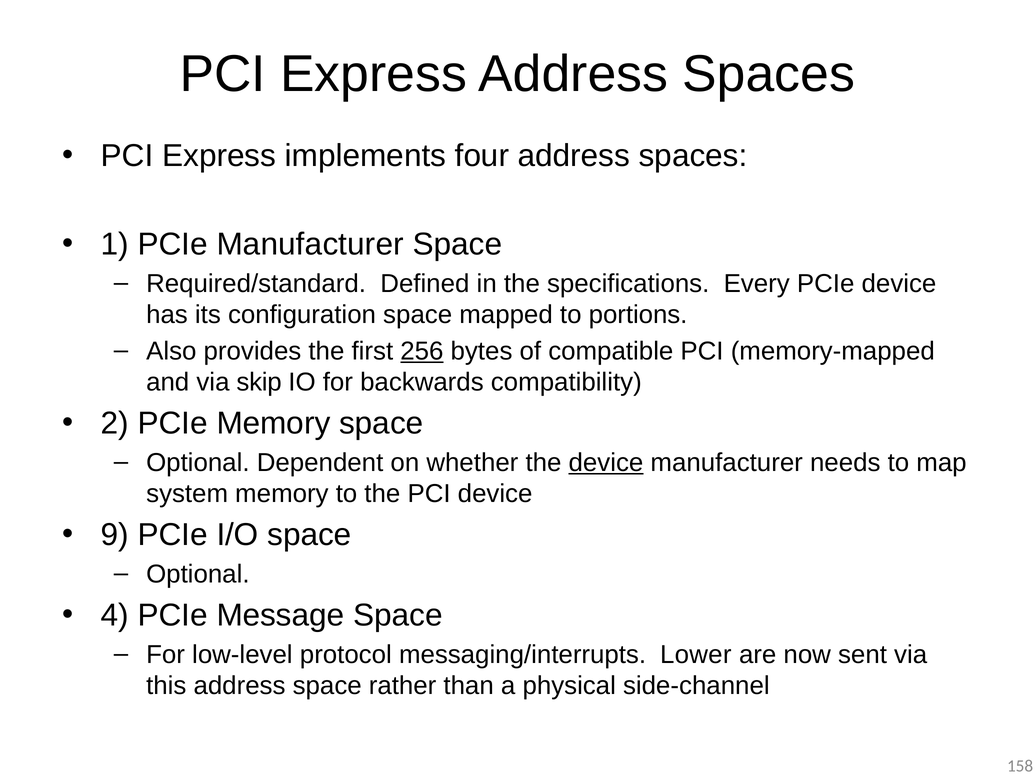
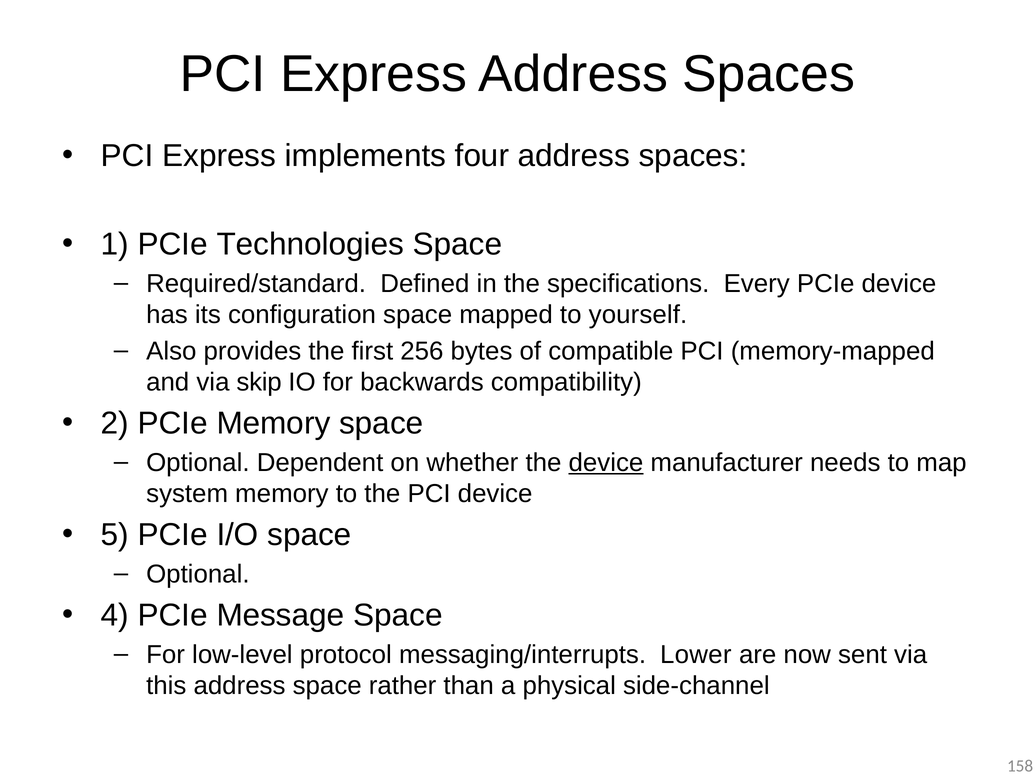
PCIe Manufacturer: Manufacturer -> Technologies
portions: portions -> yourself
256 underline: present -> none
9: 9 -> 5
